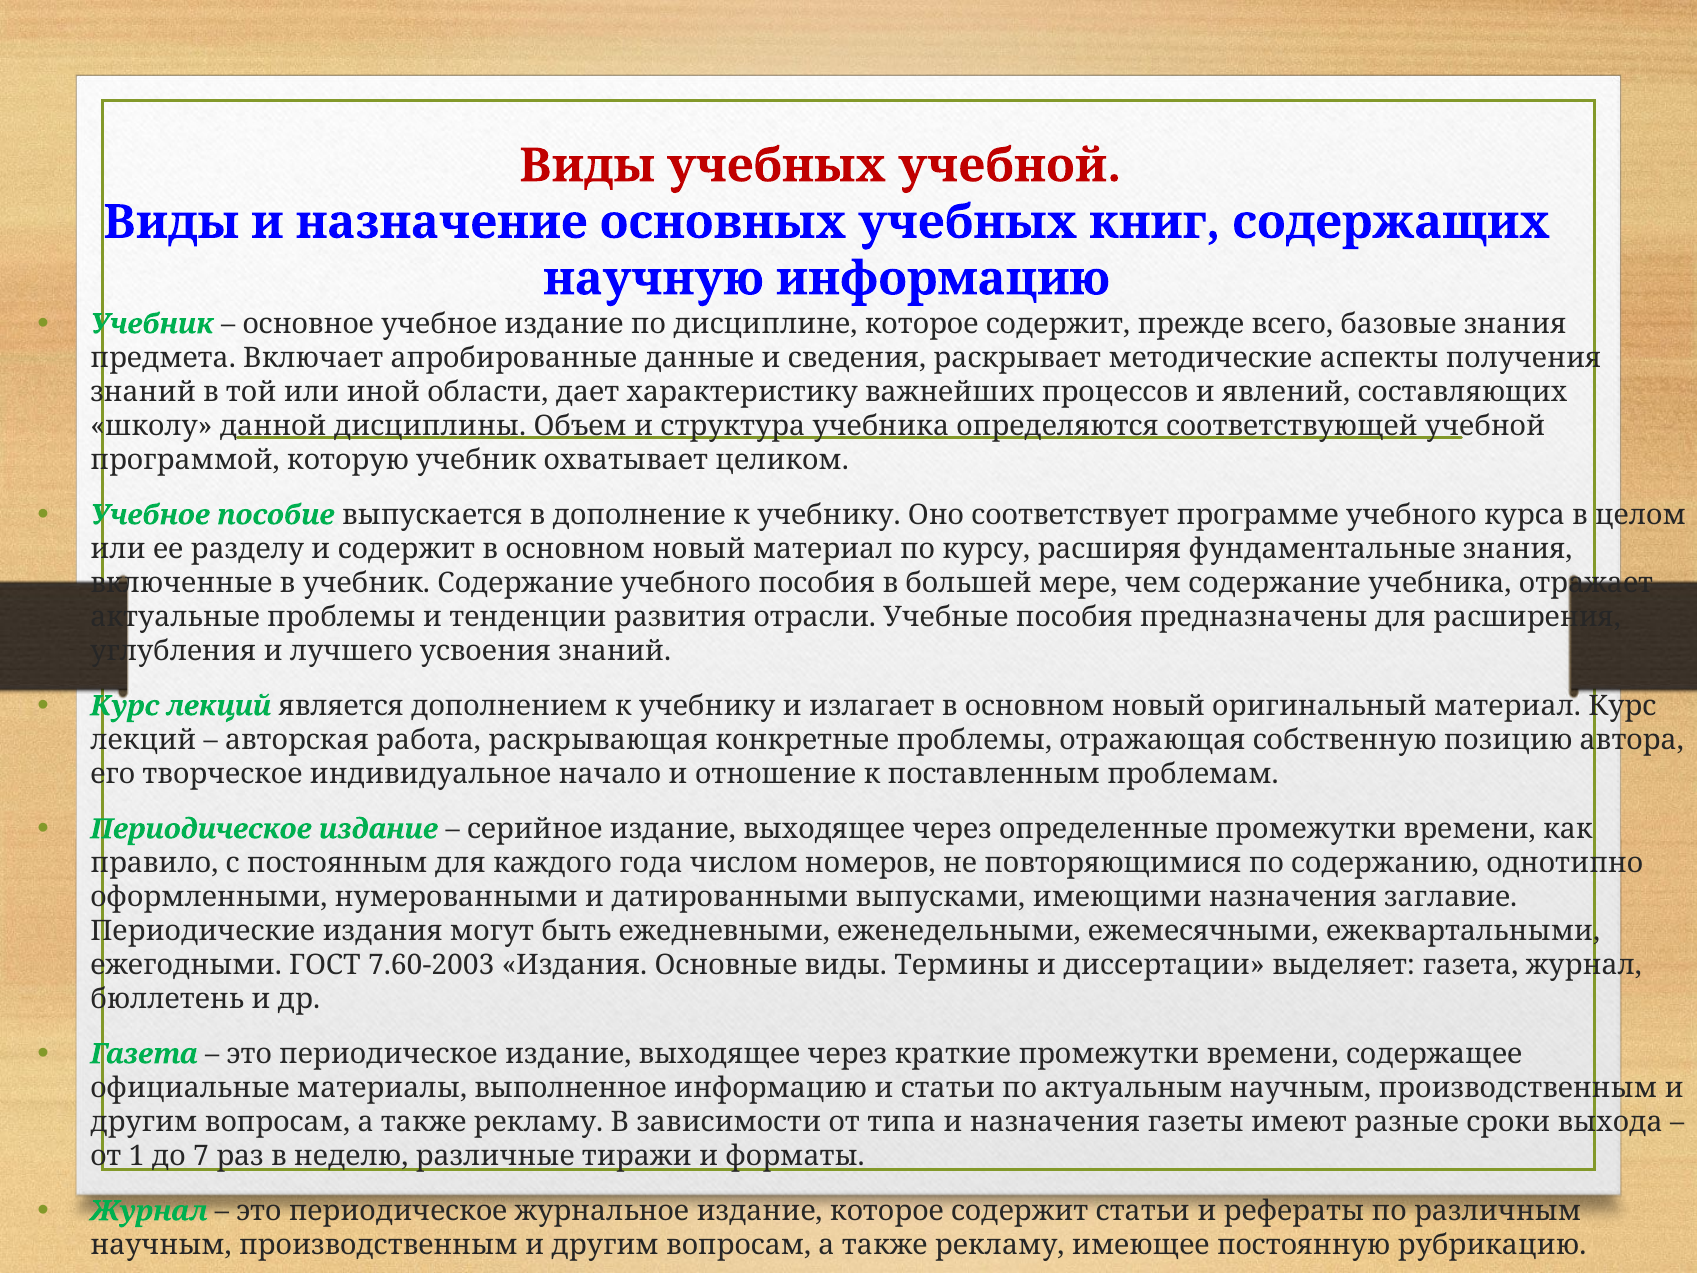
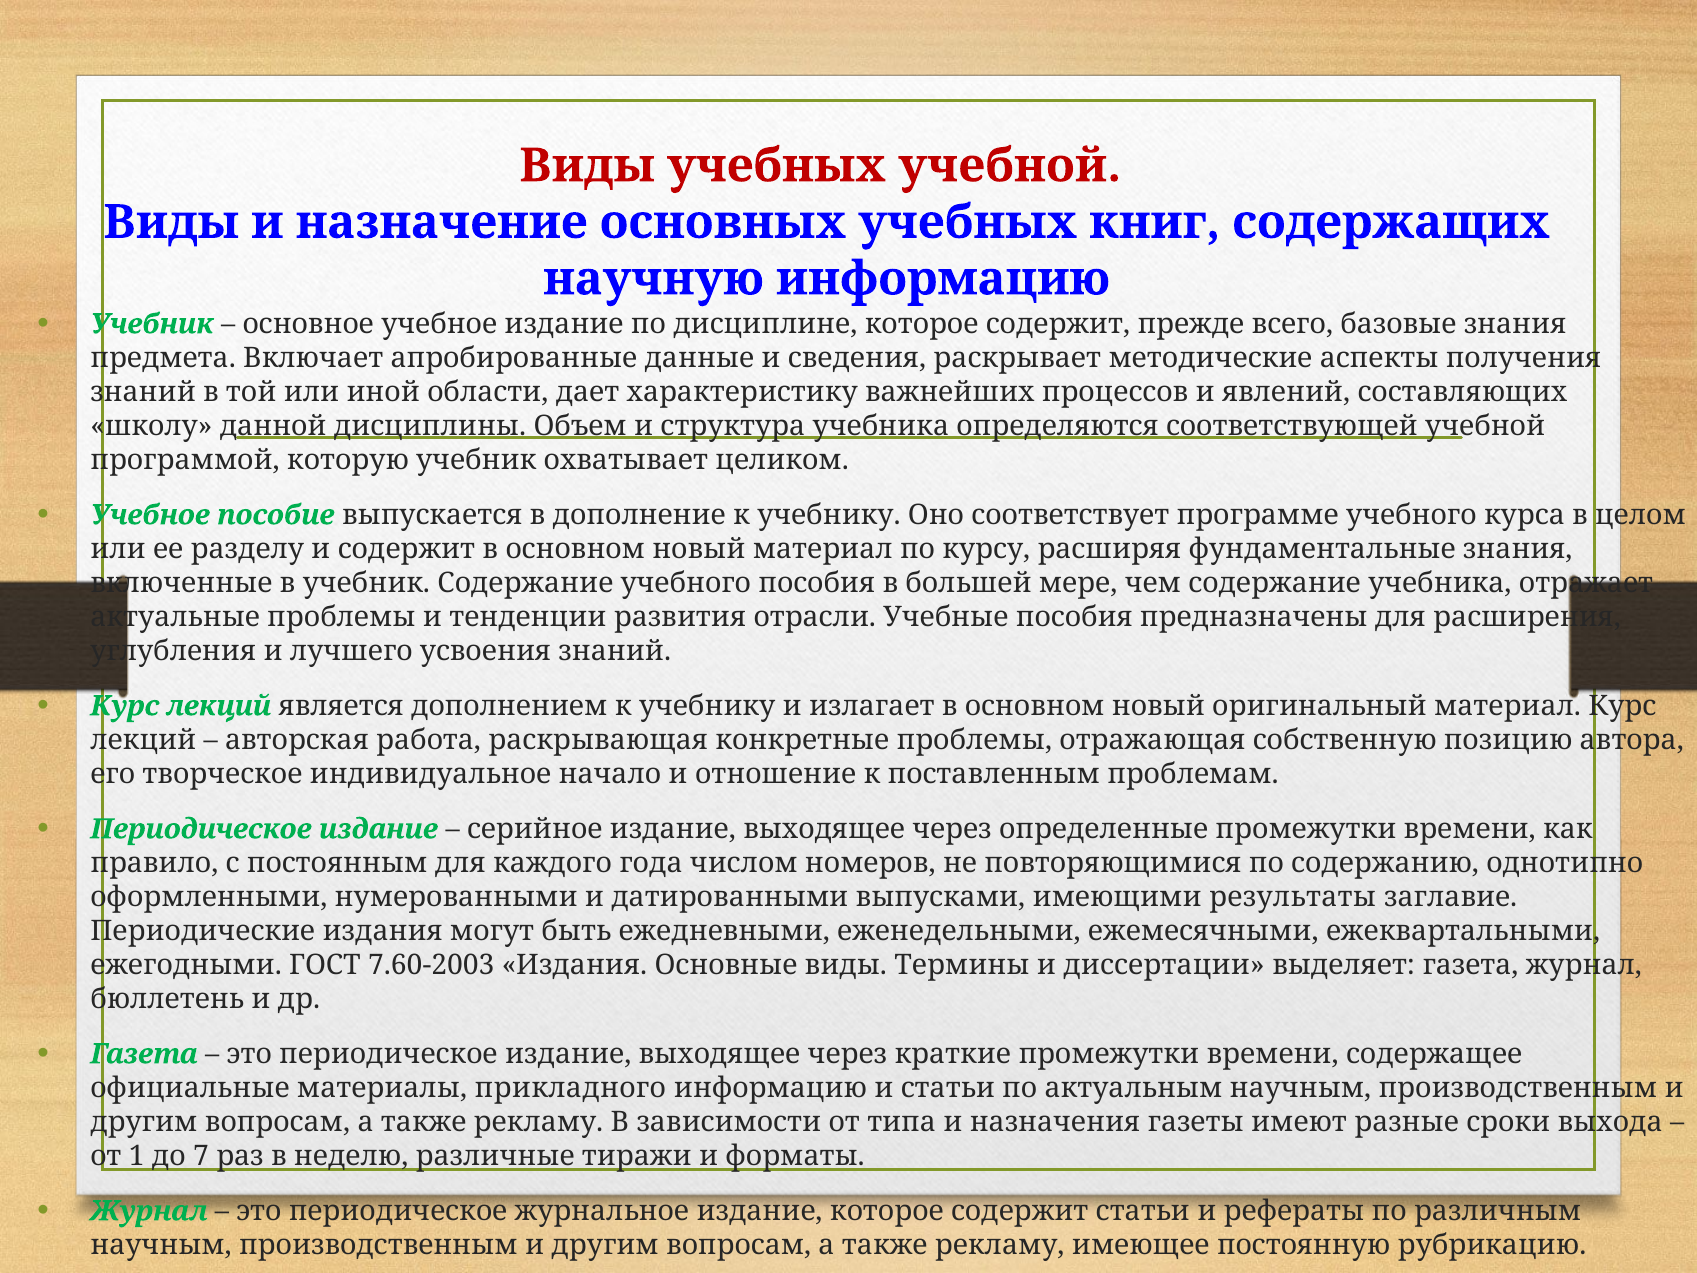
имеющими назначения: назначения -> результаты
выполненное: выполненное -> прикладного
